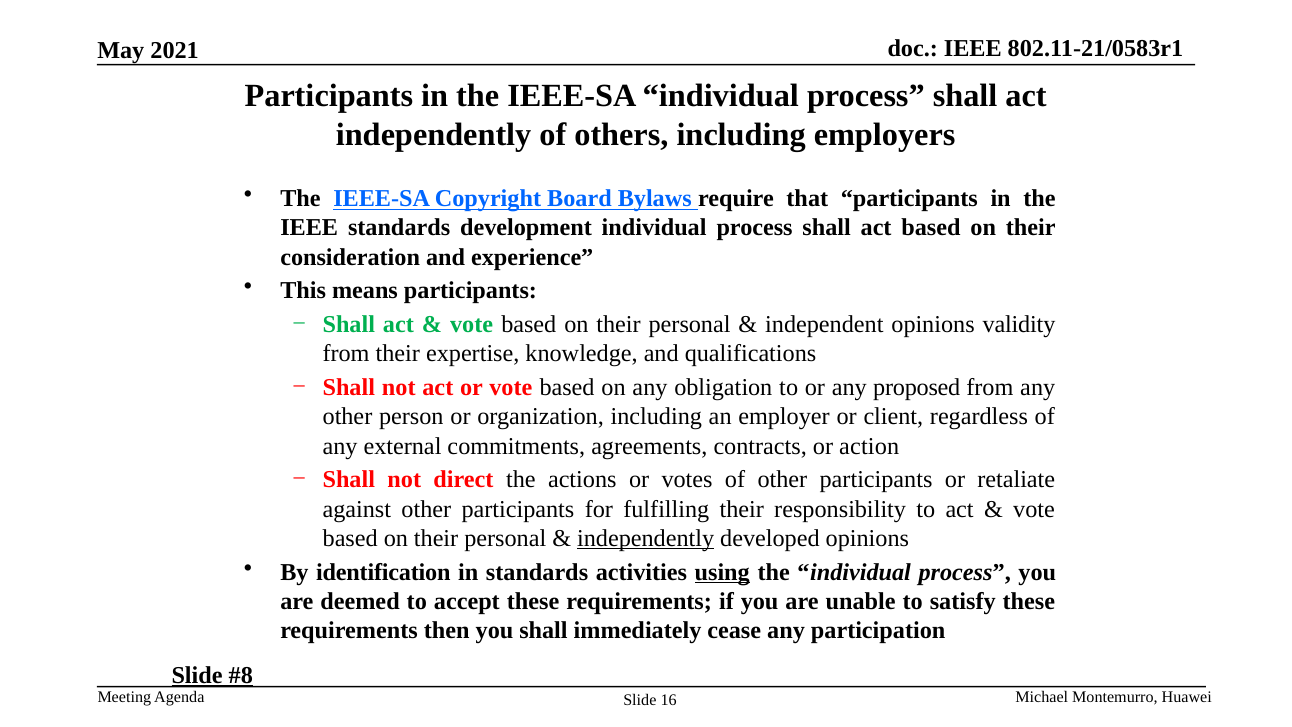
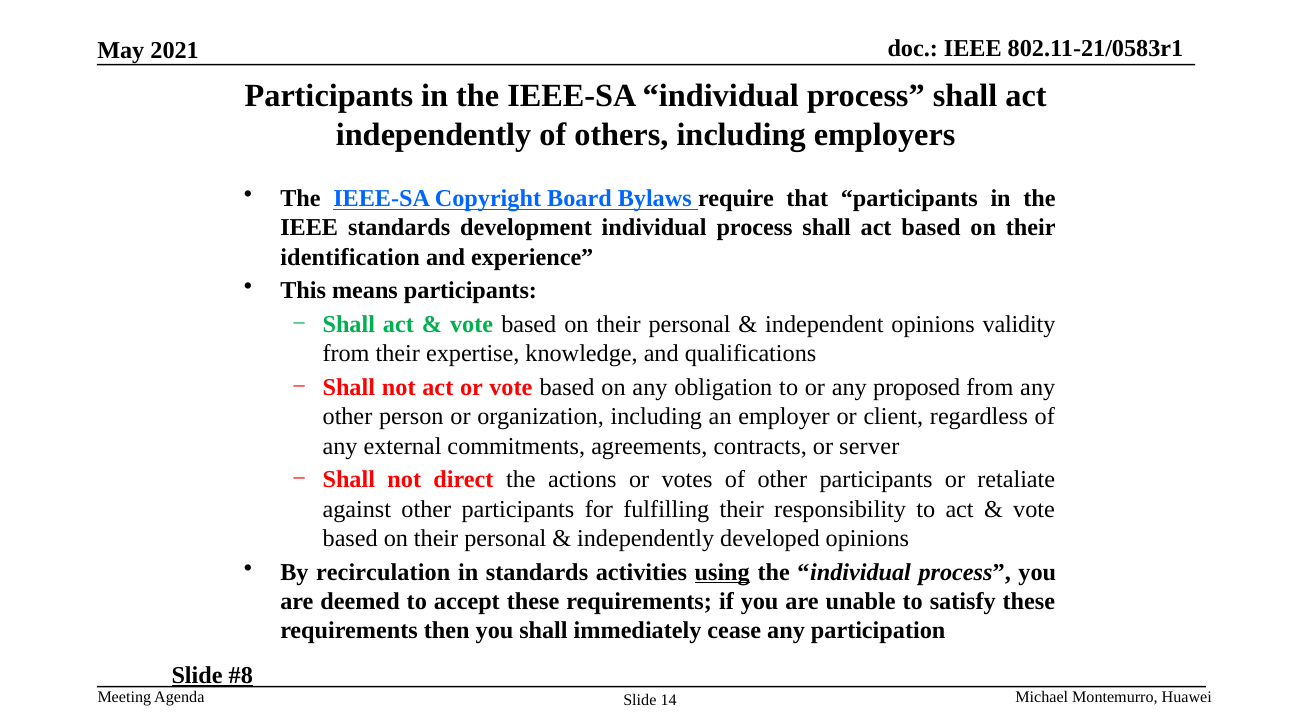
consideration: consideration -> identification
action: action -> server
independently at (646, 538) underline: present -> none
identification: identification -> recirculation
16: 16 -> 14
